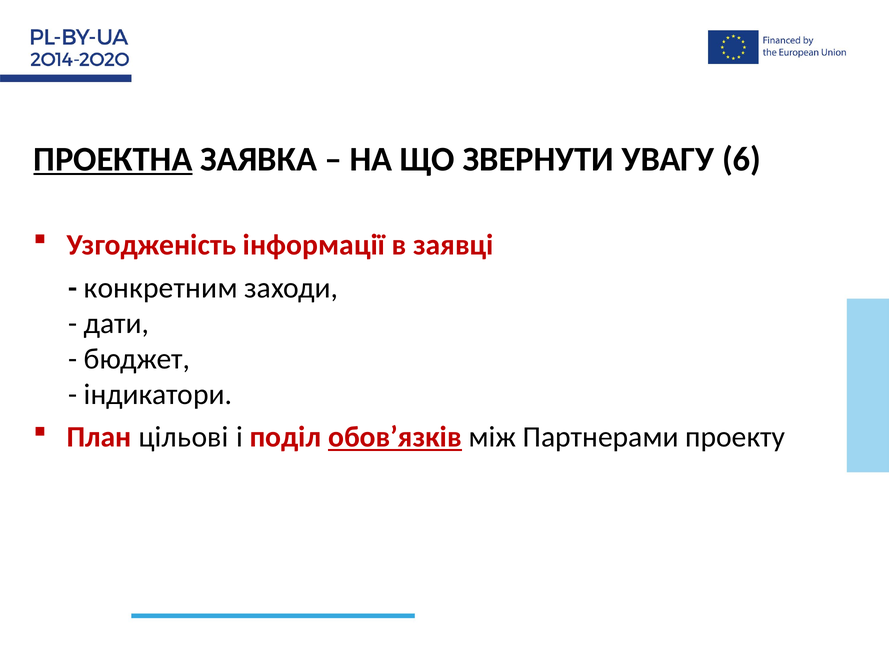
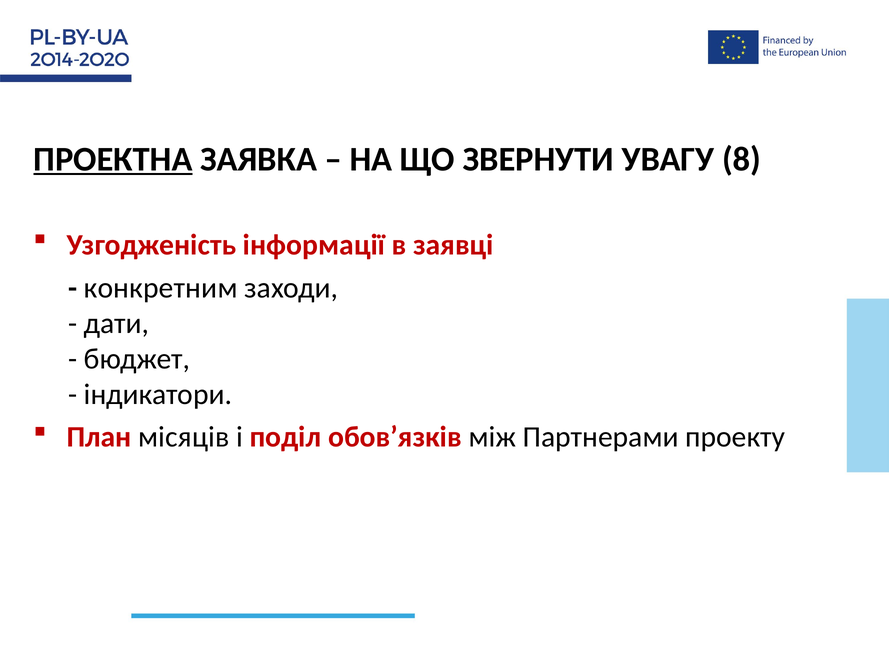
6: 6 -> 8
цільові: цільові -> місяців
обов’язків underline: present -> none
